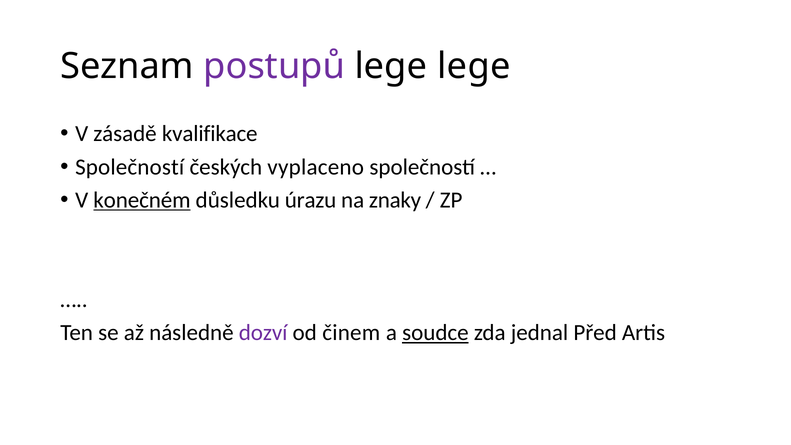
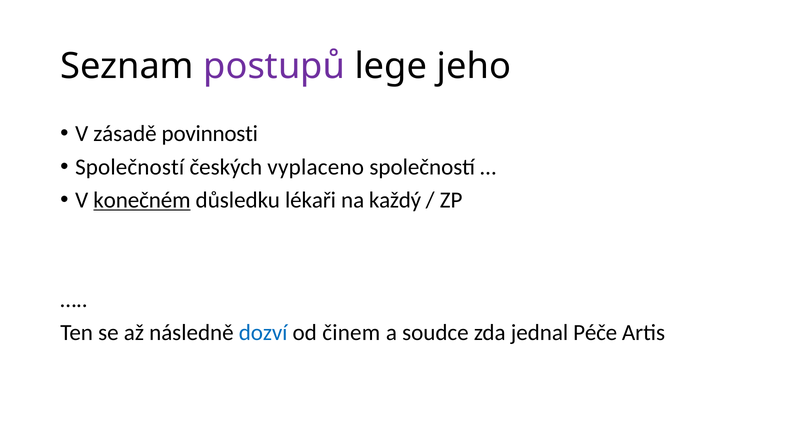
lege lege: lege -> jeho
kvalifikace: kvalifikace -> povinnosti
úrazu: úrazu -> lékaři
znaky: znaky -> každý
dozví colour: purple -> blue
soudce underline: present -> none
Před: Před -> Péče
